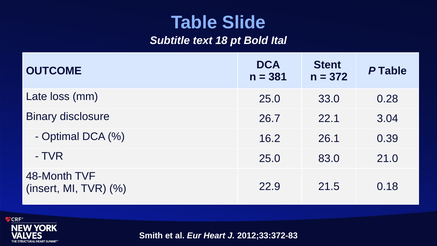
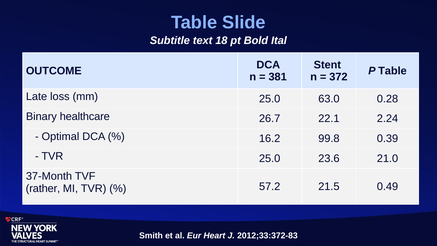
33.0: 33.0 -> 63.0
disclosure: disclosure -> healthcare
3.04: 3.04 -> 2.24
26.1: 26.1 -> 99.8
83.0: 83.0 -> 23.6
48-Month: 48-Month -> 37-Month
insert: insert -> rather
22.9: 22.9 -> 57.2
0.18: 0.18 -> 0.49
